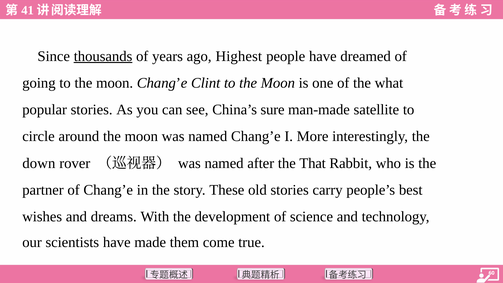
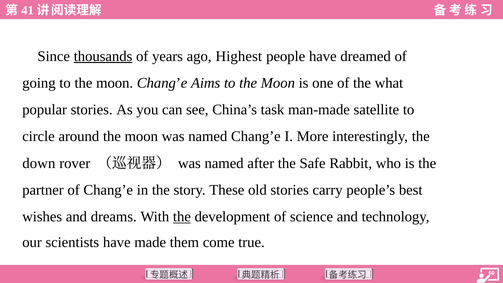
Clint: Clint -> Aims
sure: sure -> task
That: That -> Safe
the at (182, 217) underline: none -> present
